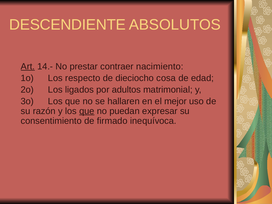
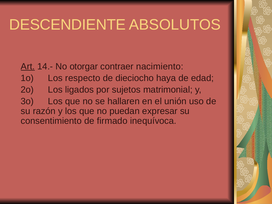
prestar: prestar -> otorgar
cosa: cosa -> haya
adultos: adultos -> sujetos
mejor: mejor -> unión
que at (87, 111) underline: present -> none
